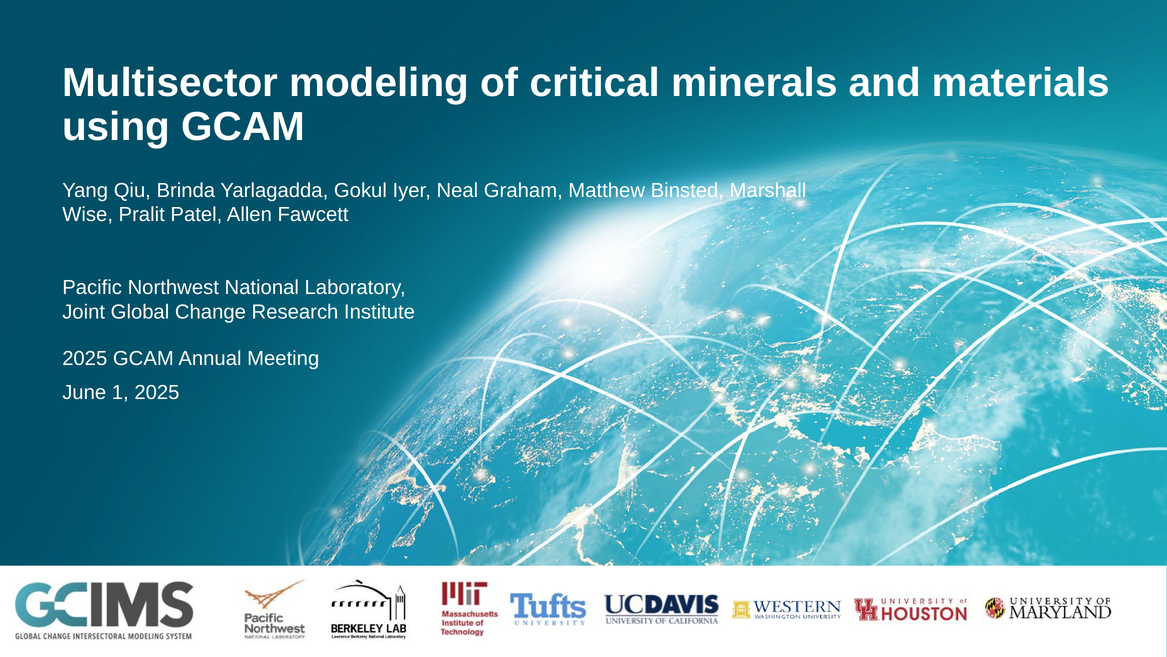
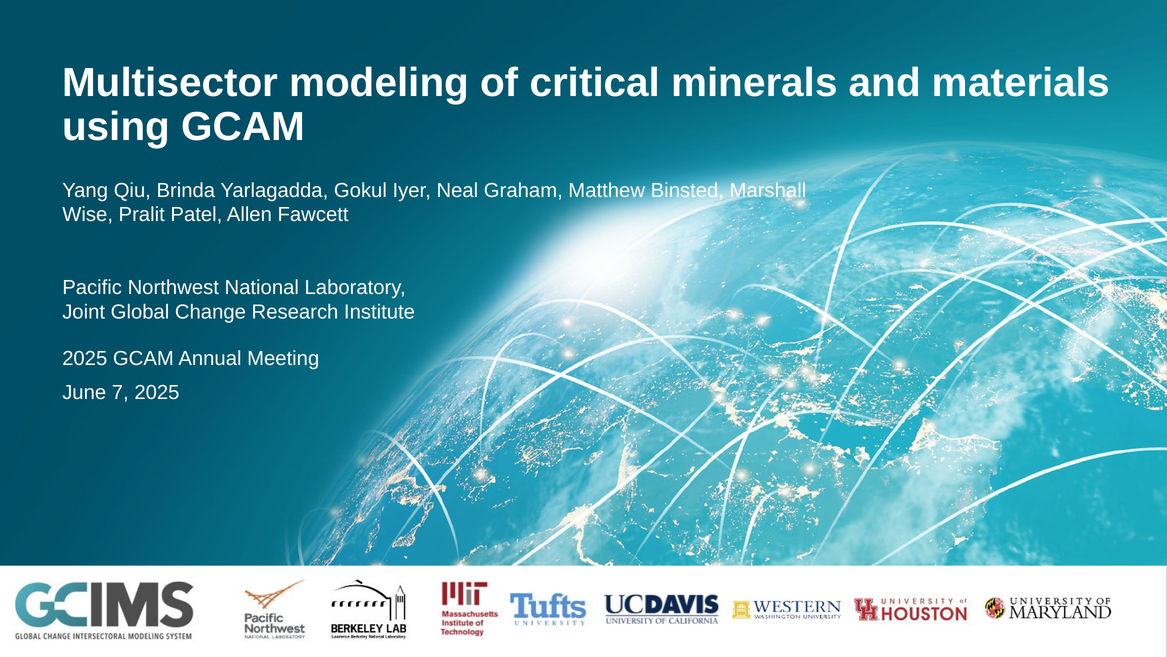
1: 1 -> 7
